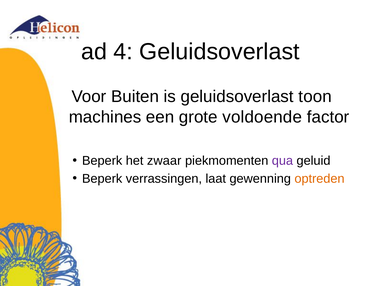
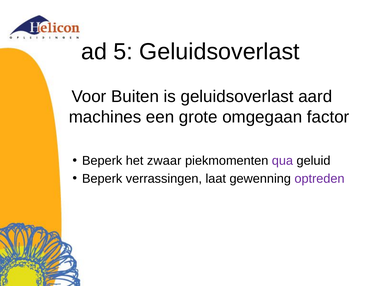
4: 4 -> 5
toon: toon -> aard
voldoende: voldoende -> omgegaan
optreden colour: orange -> purple
